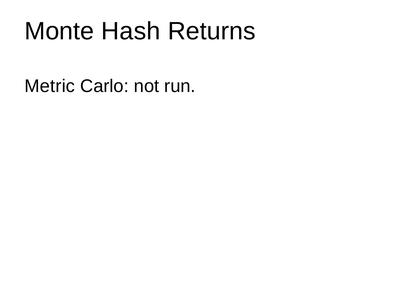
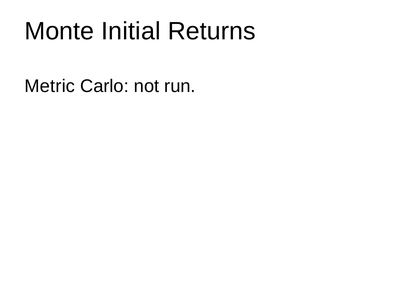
Hash: Hash -> Initial
